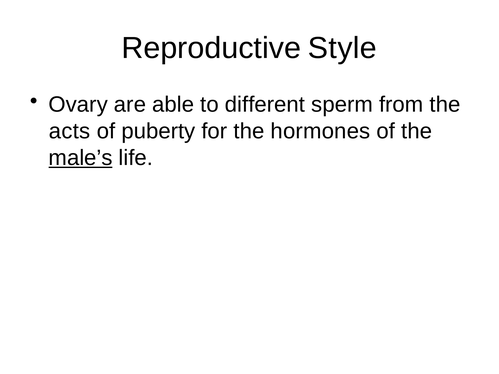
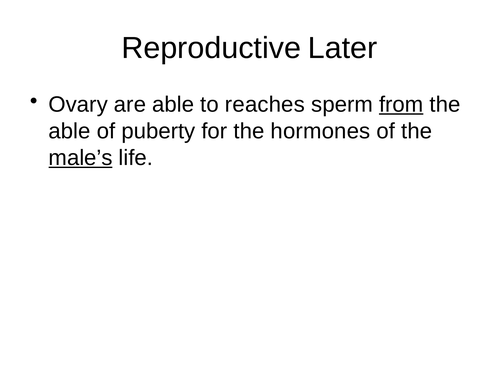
Style: Style -> Later
different: different -> reaches
from underline: none -> present
acts at (69, 131): acts -> able
